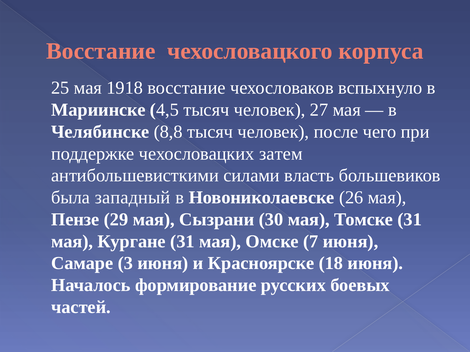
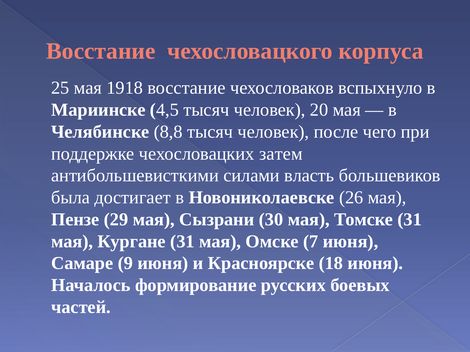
27: 27 -> 20
западный: западный -> достигает
3: 3 -> 9
